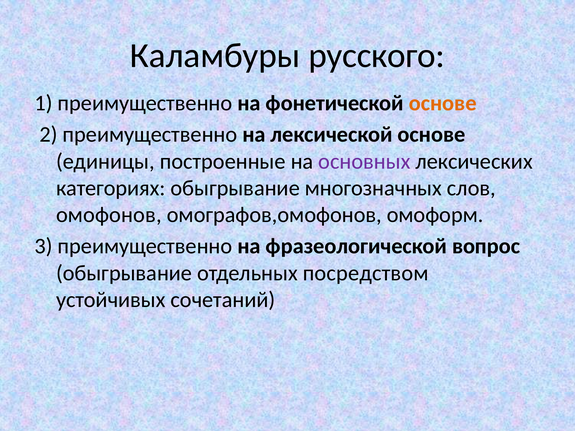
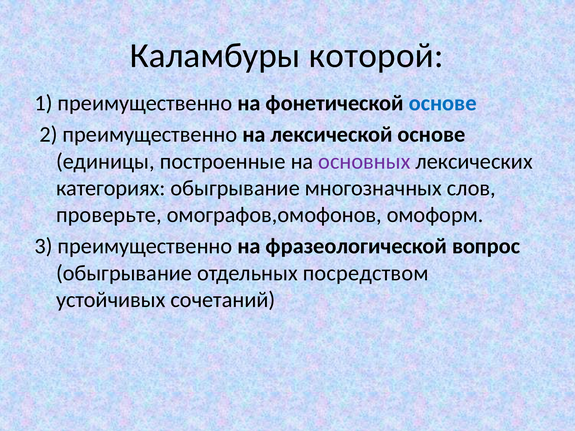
русского: русского -> которой
основе at (443, 103) colour: orange -> blue
омофонов: омофонов -> проверьте
